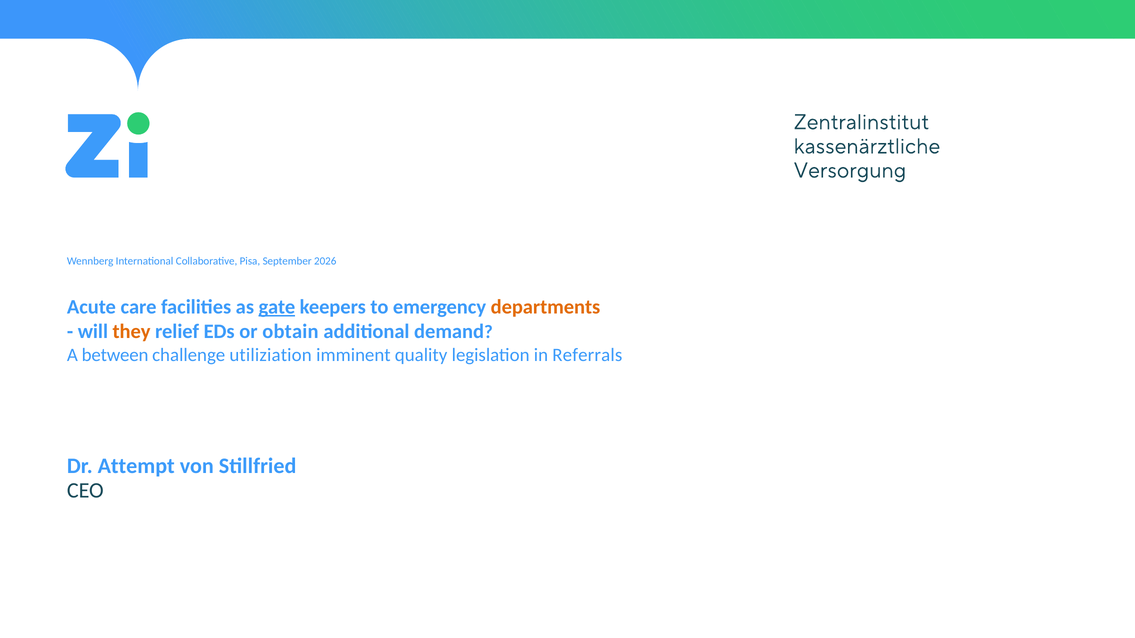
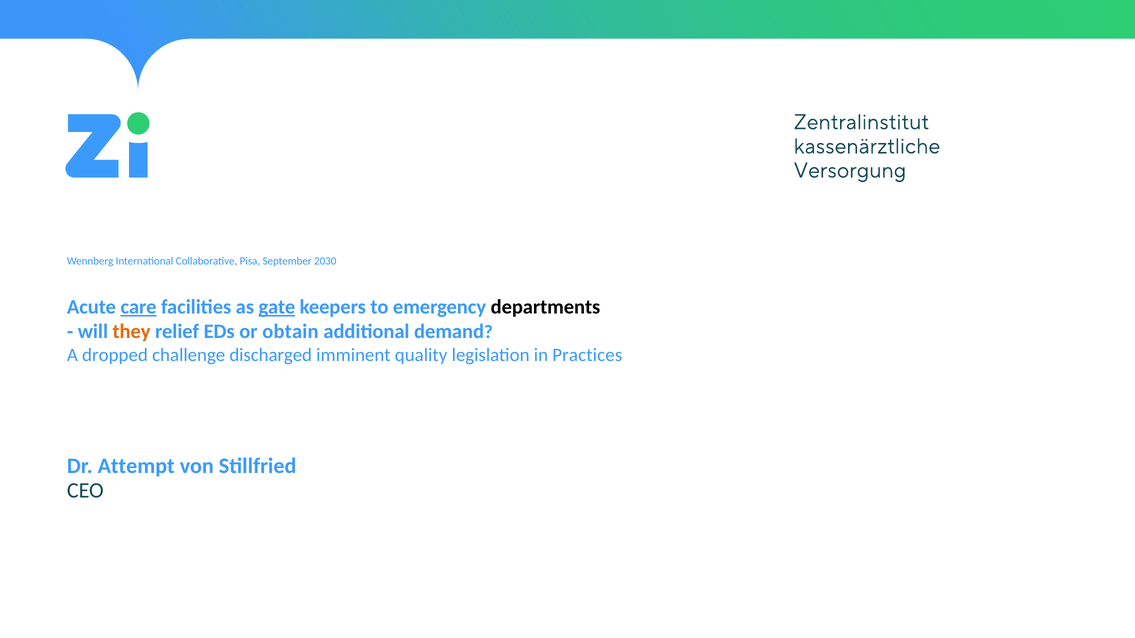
2026: 2026 -> 2030
care underline: none -> present
departments colour: orange -> black
between: between -> dropped
utiliziation: utiliziation -> discharged
Referrals: Referrals -> Practices
